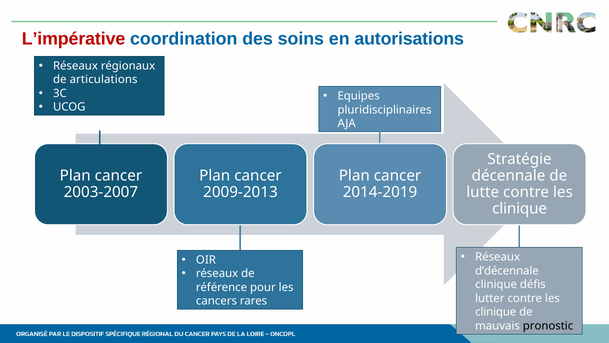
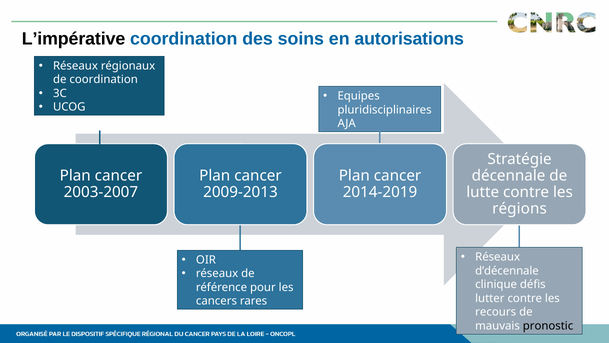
L’impérative colour: red -> black
de articulations: articulations -> coordination
clinique at (520, 209): clinique -> régions
clinique at (496, 312): clinique -> recours
